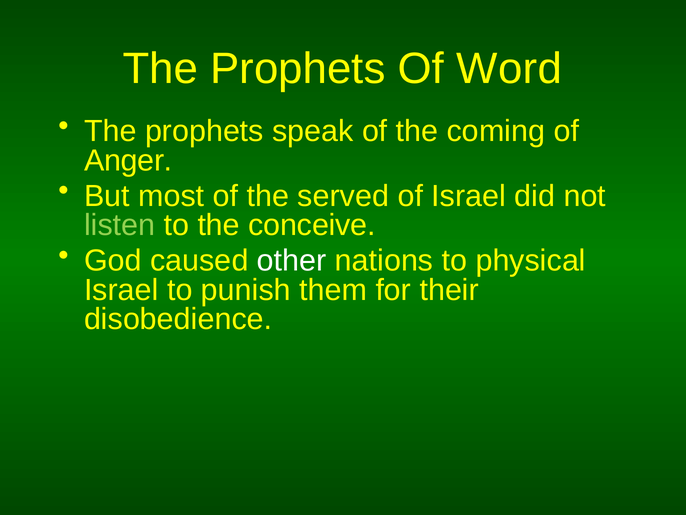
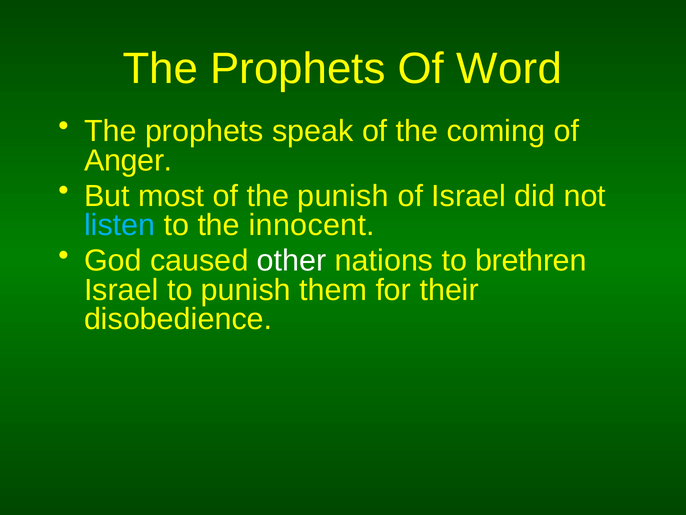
the served: served -> punish
listen colour: light green -> light blue
conceive: conceive -> innocent
physical: physical -> brethren
